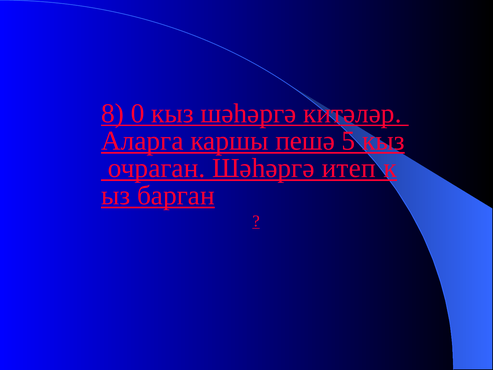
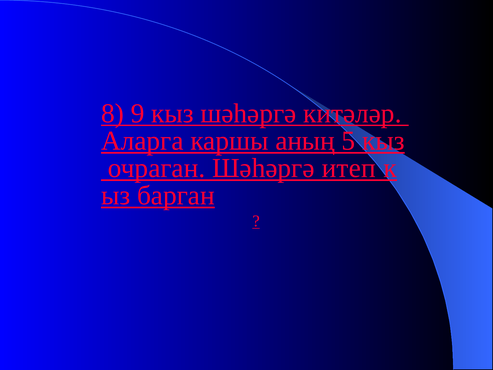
0: 0 -> 9
пешә: пешә -> аның
